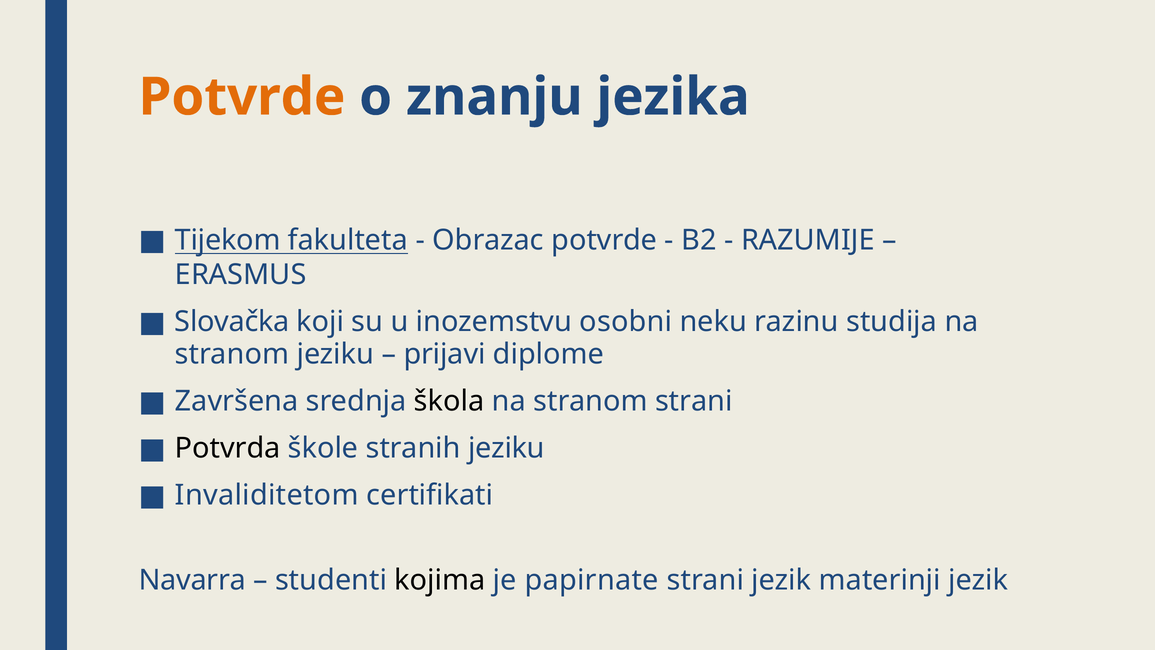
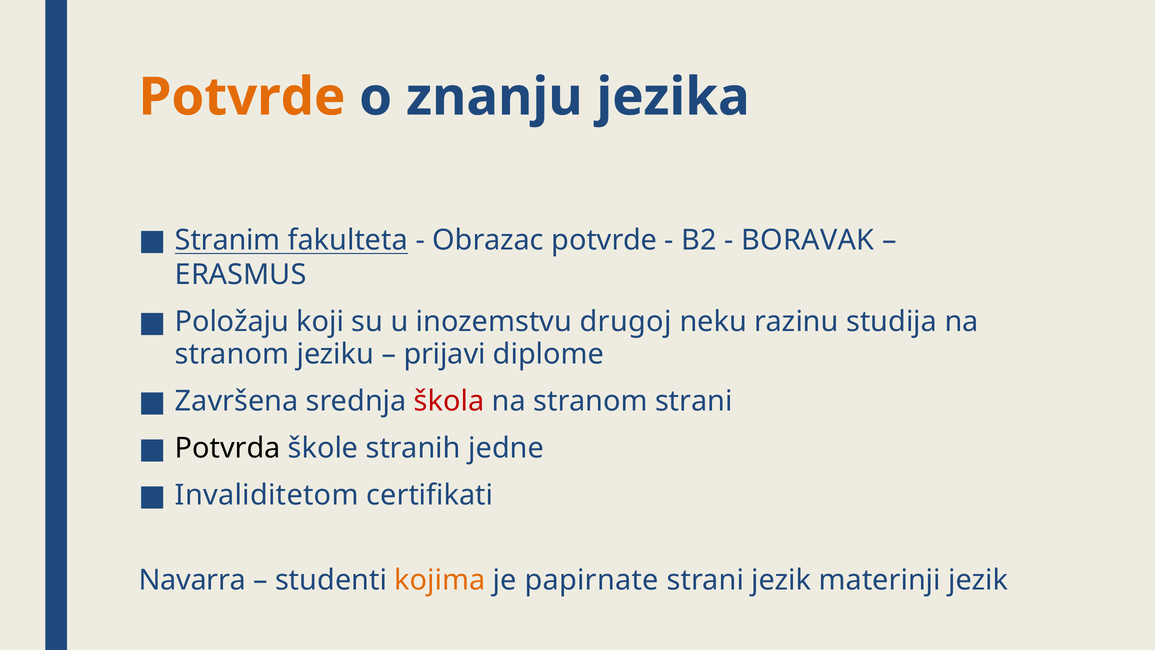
Tijekom: Tijekom -> Stranim
RAZUMIJE: RAZUMIJE -> BORAVAK
Slovačka: Slovačka -> Položaju
osobni: osobni -> drugoj
škola colour: black -> red
stranih jeziku: jeziku -> jedne
kojima colour: black -> orange
